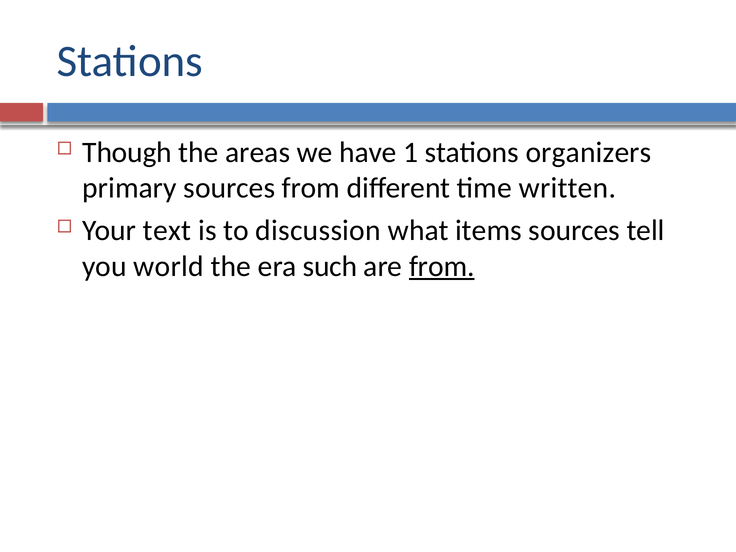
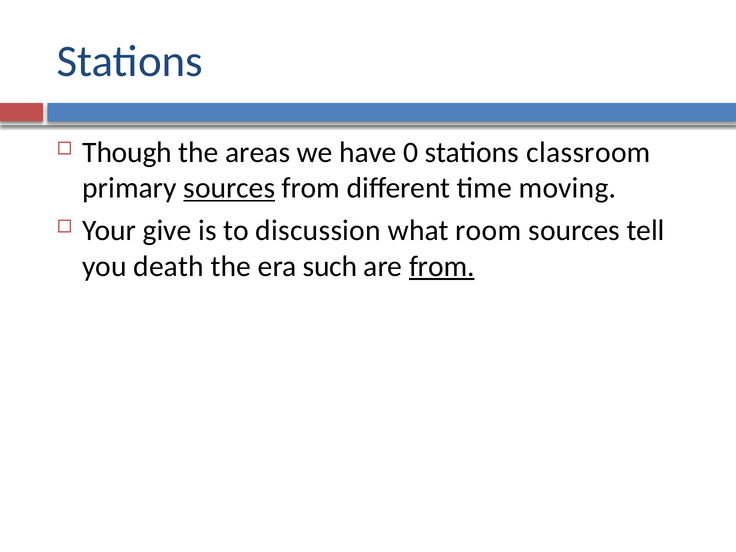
1: 1 -> 0
organizers: organizers -> classroom
sources at (229, 188) underline: none -> present
written: written -> moving
text: text -> give
items: items -> room
world: world -> death
